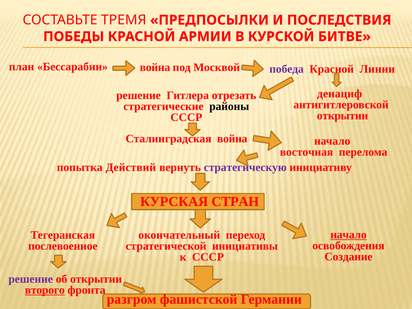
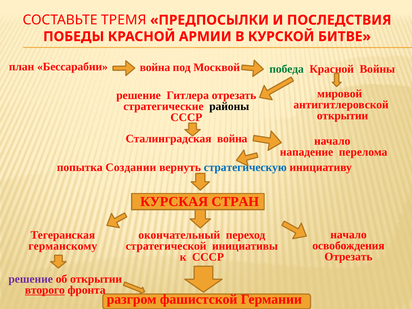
победа colour: purple -> green
Линии: Линии -> Войны
денациф: денациф -> мировой
восточная: восточная -> нападение
Действий: Действий -> Создании
стратегическую colour: purple -> blue
начало at (349, 235) underline: present -> none
послевоенное: послевоенное -> германскому
Создание at (349, 257): Создание -> Отрезать
